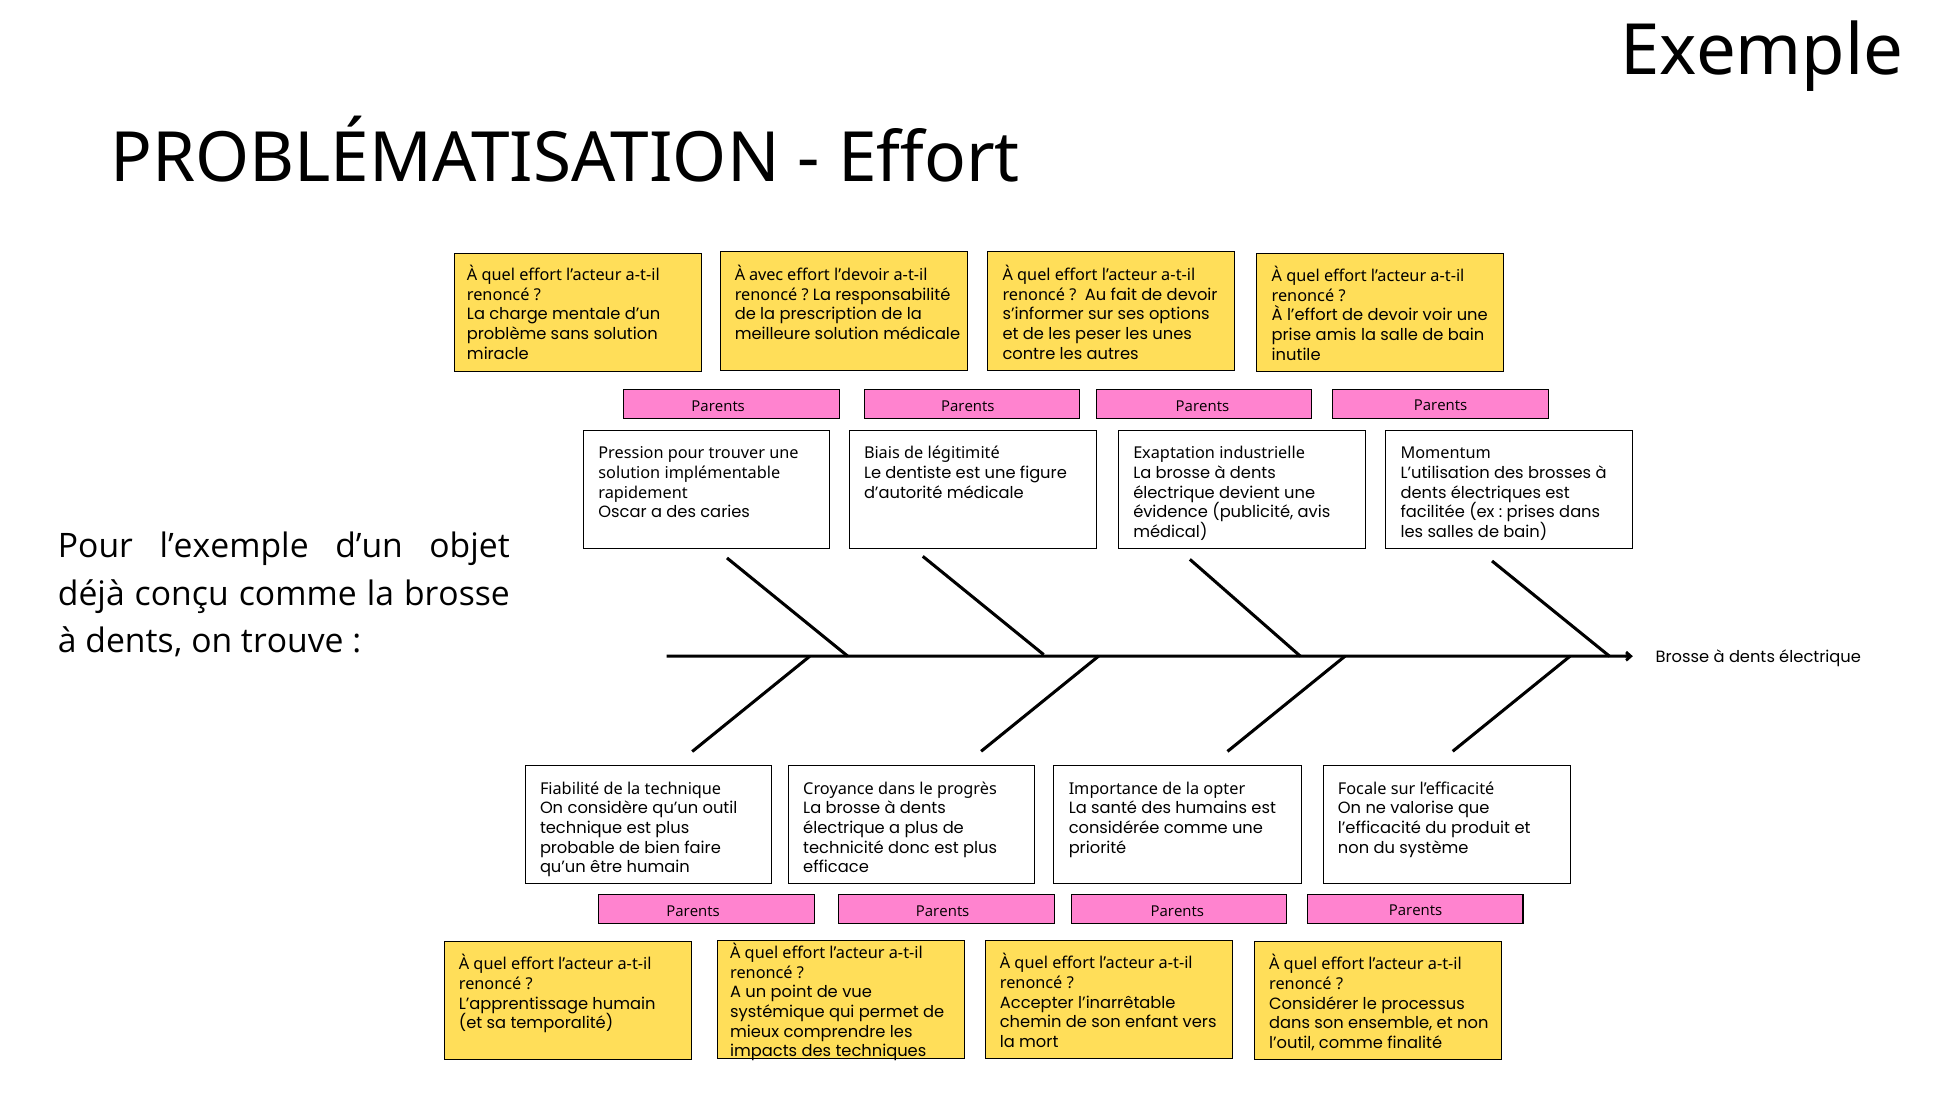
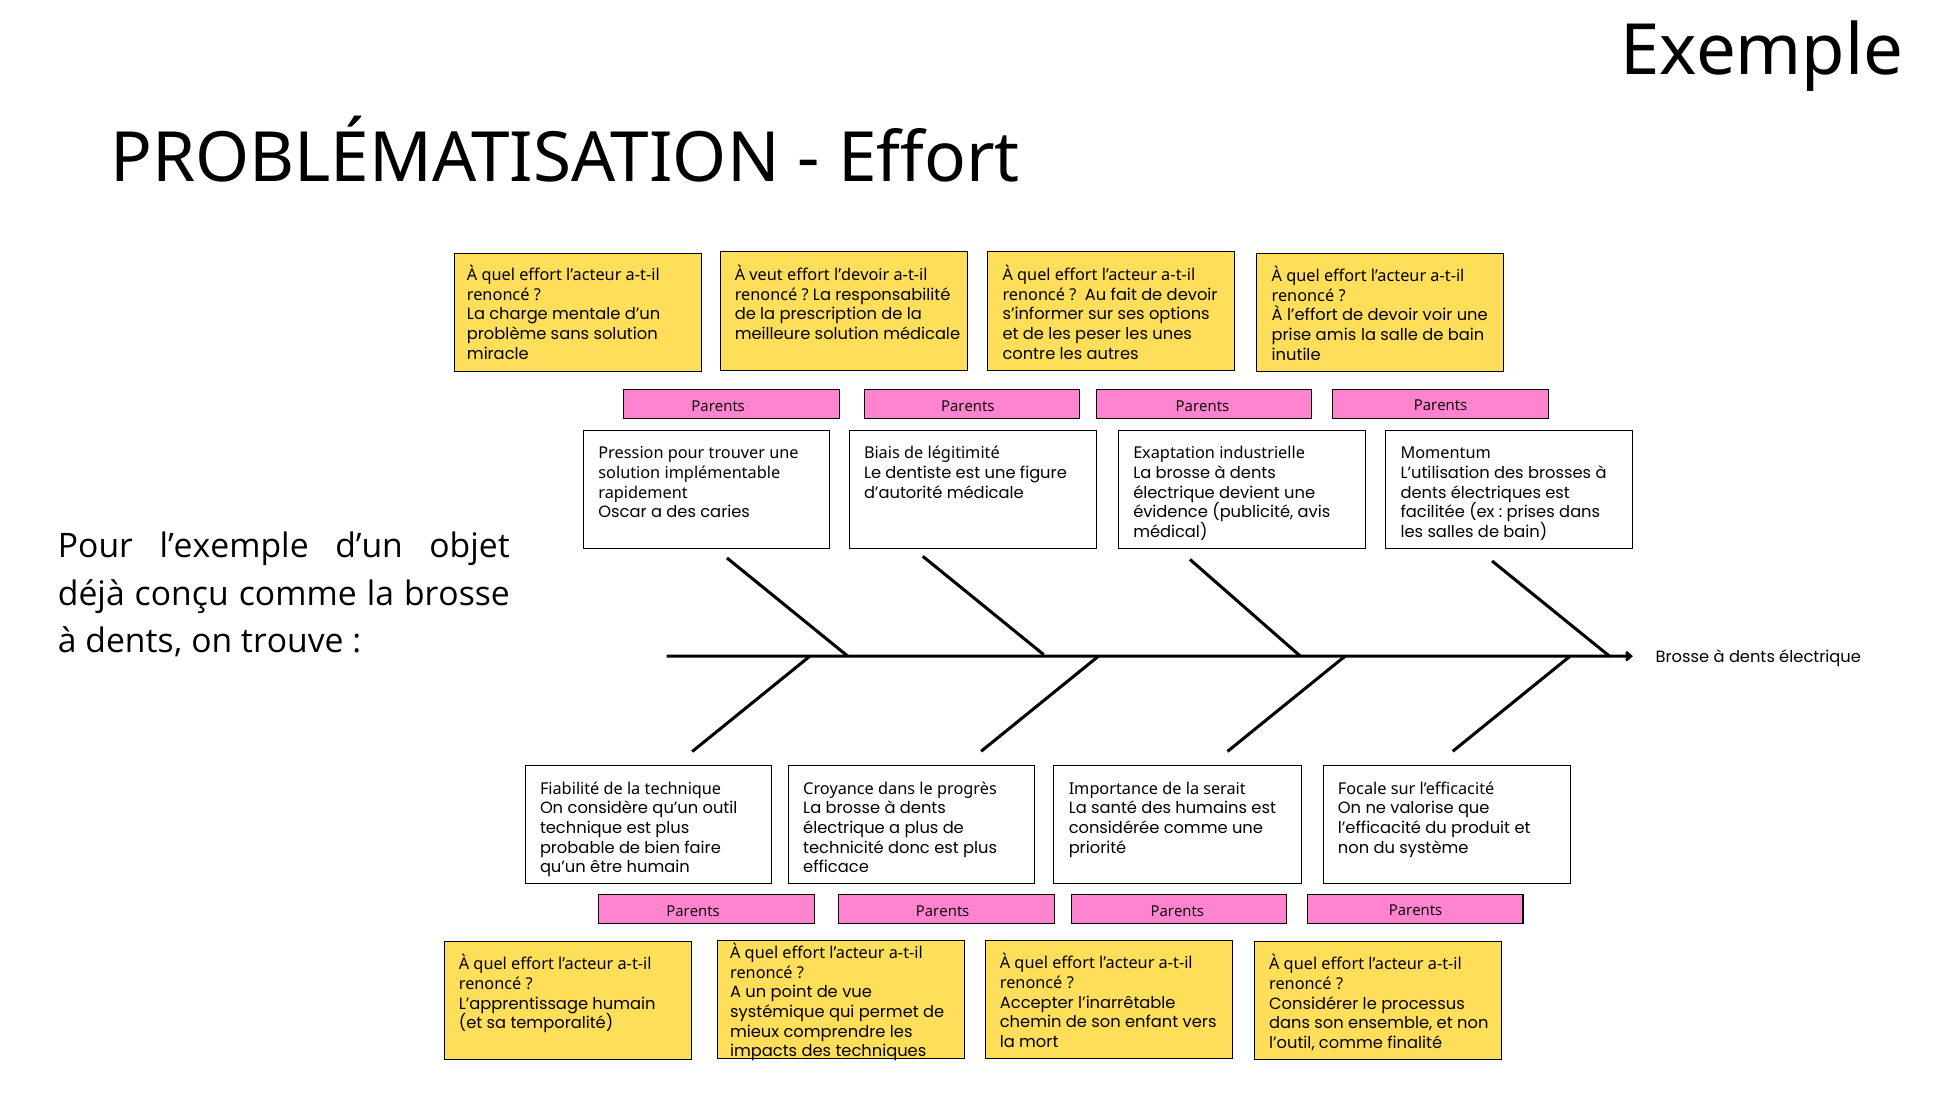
avec: avec -> veut
opter: opter -> serait
